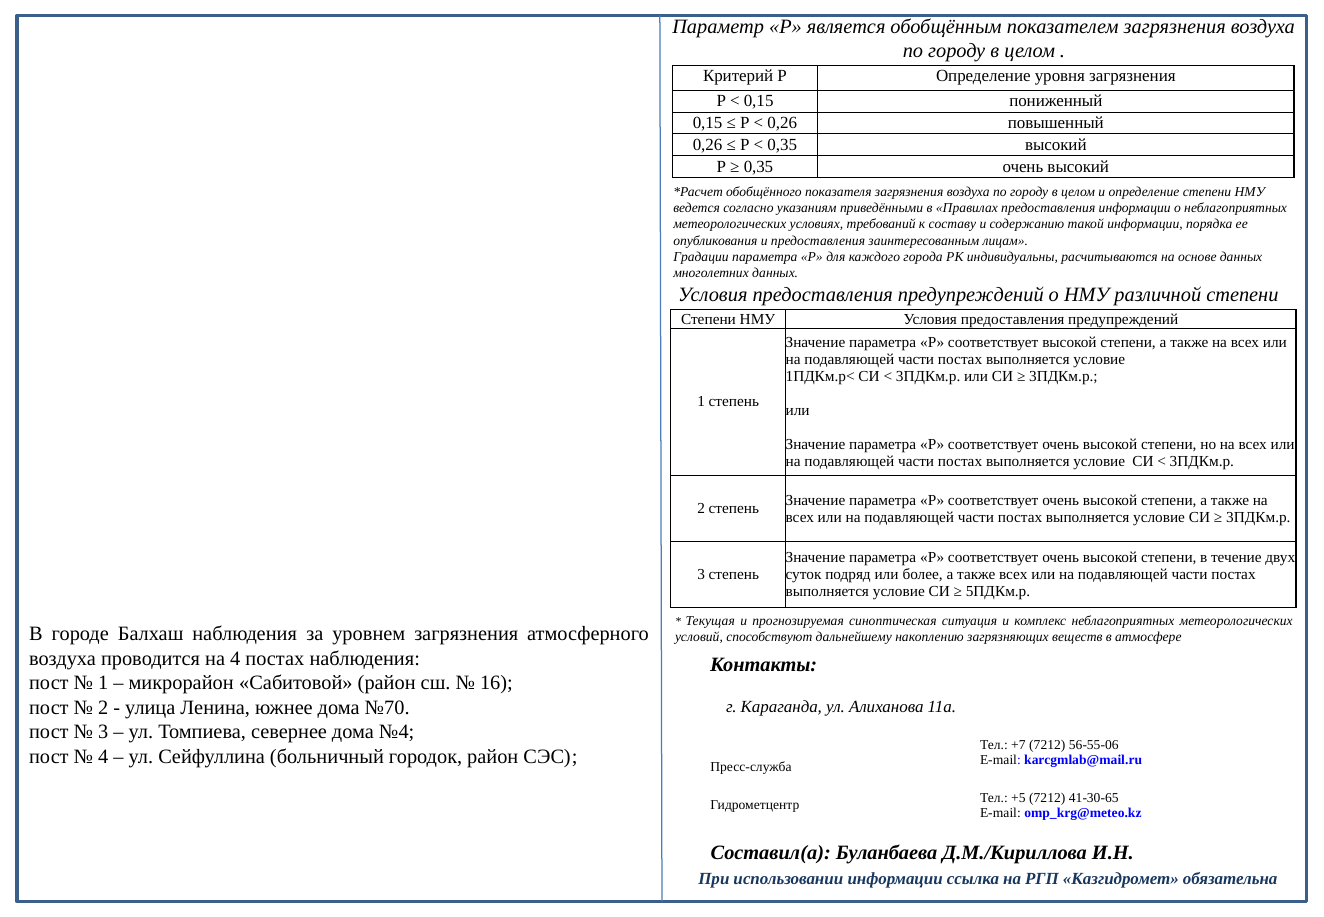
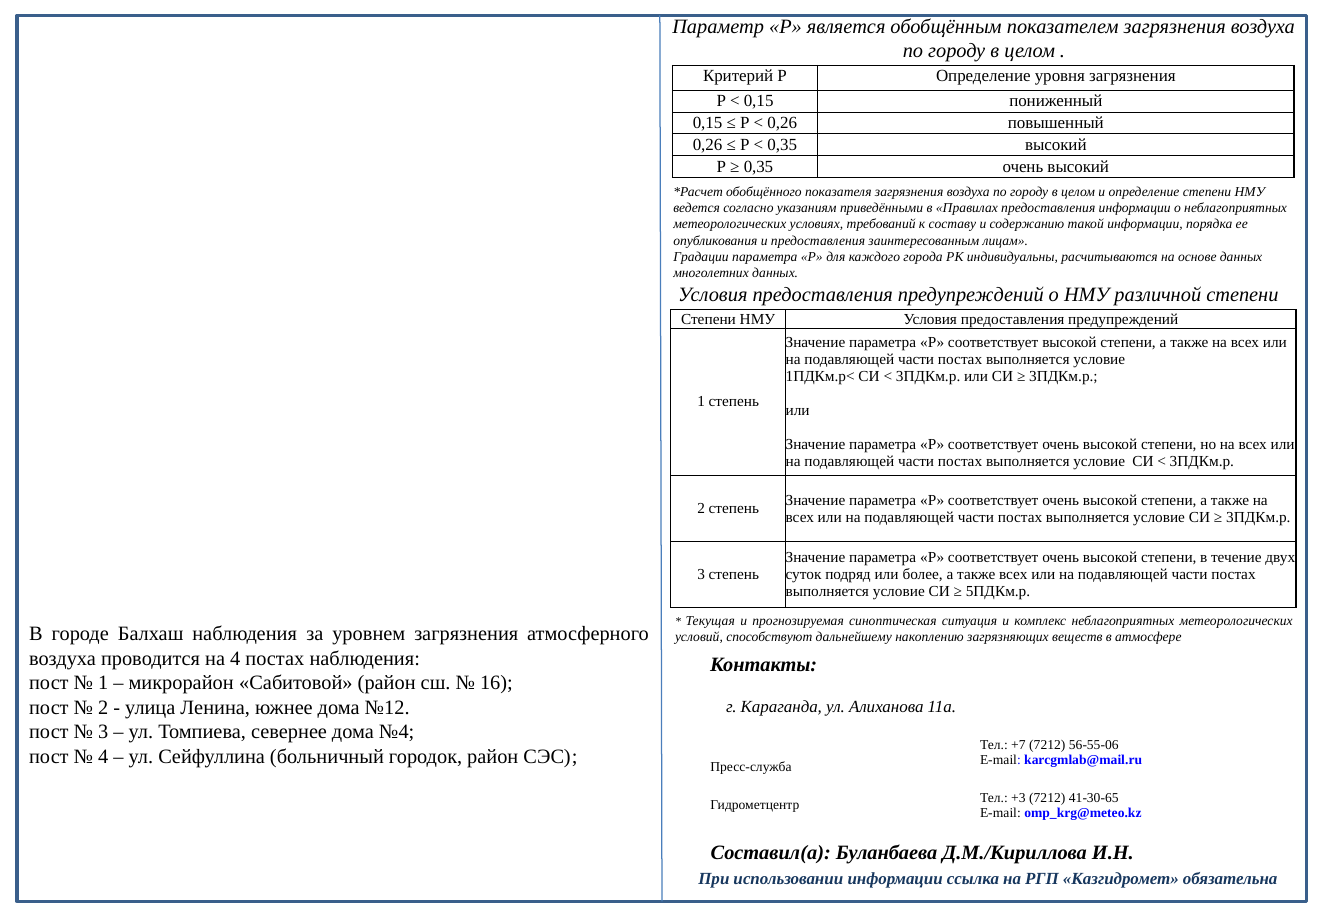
№70: №70 -> №12
+5: +5 -> +3
